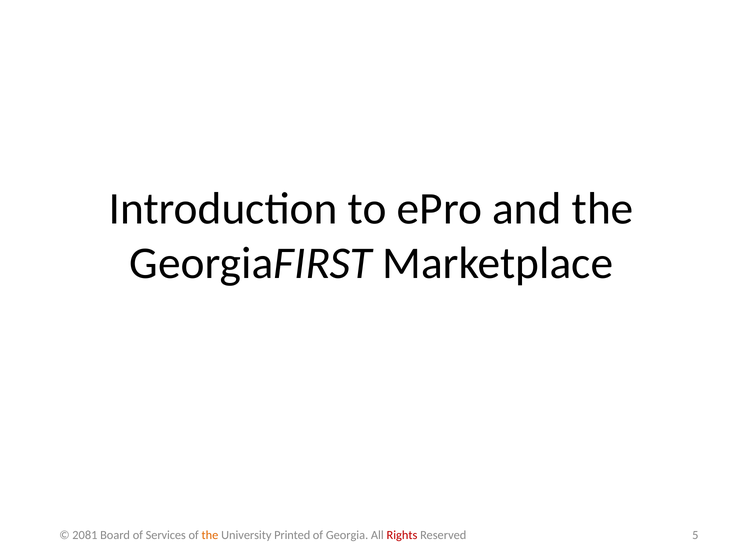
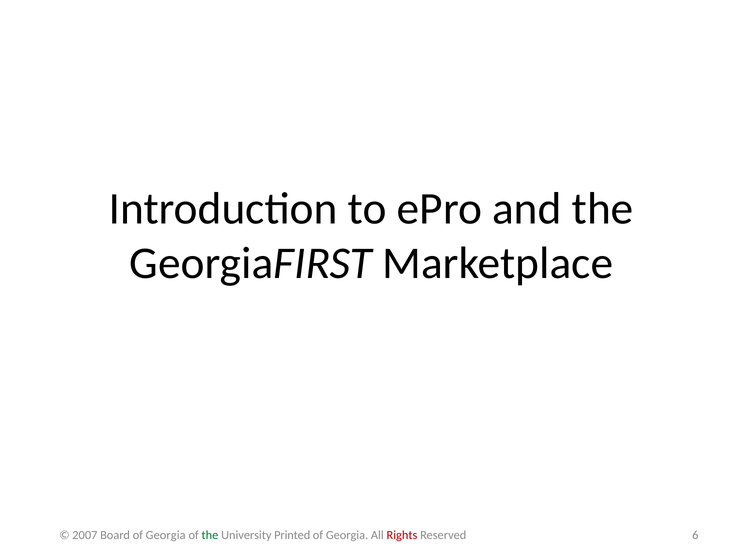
2081: 2081 -> 2007
Board of Services: Services -> Georgia
the at (210, 536) colour: orange -> green
5: 5 -> 6
